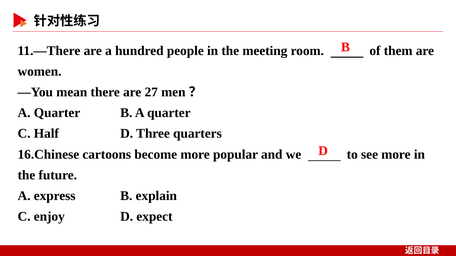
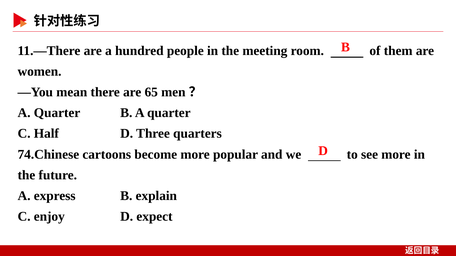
27: 27 -> 65
16.Chinese: 16.Chinese -> 74.Chinese
